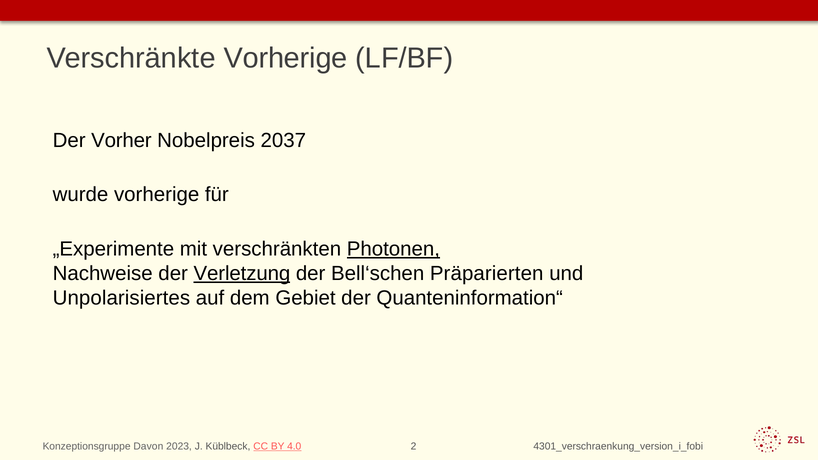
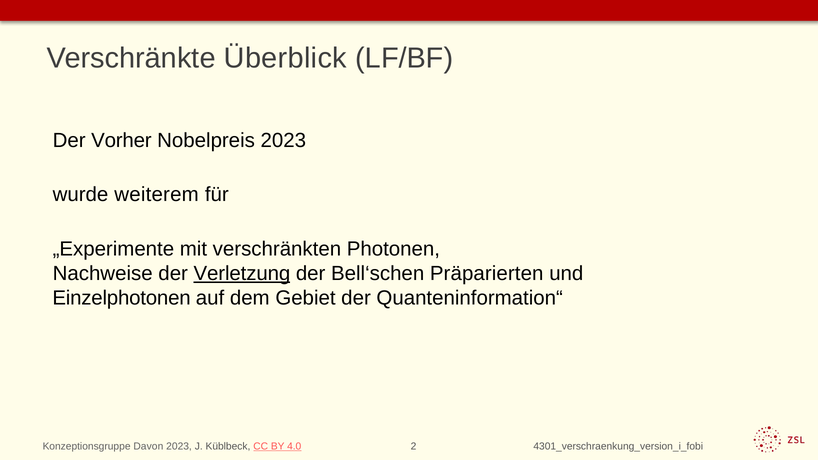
Verschränkte Vorherige: Vorherige -> Überblick
Nobelpreis 2037: 2037 -> 2023
wurde vorherige: vorherige -> weiterem
Photonen underline: present -> none
Unpolarisiertes: Unpolarisiertes -> Einzelphotonen
